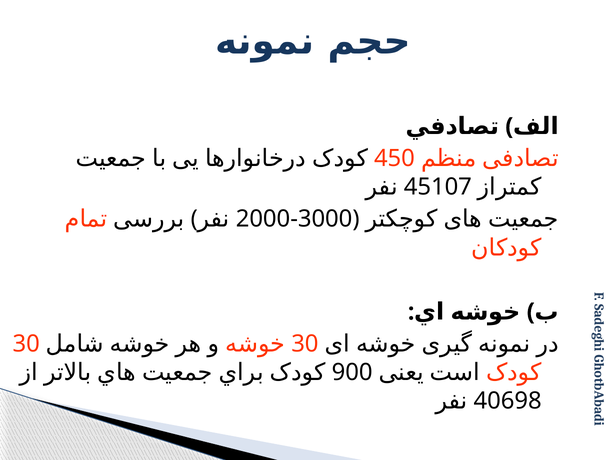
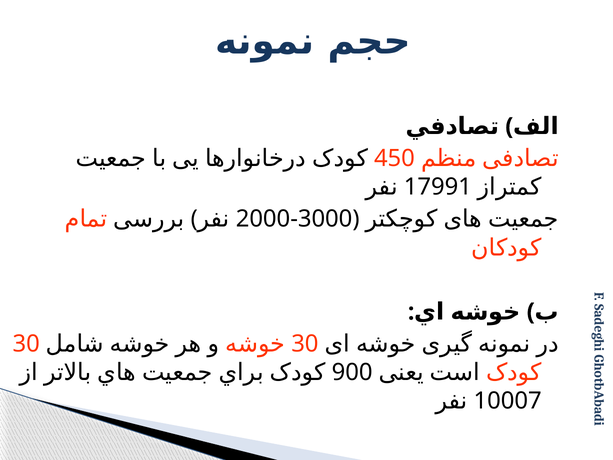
45107: 45107 -> 17991
40698: 40698 -> 10007
